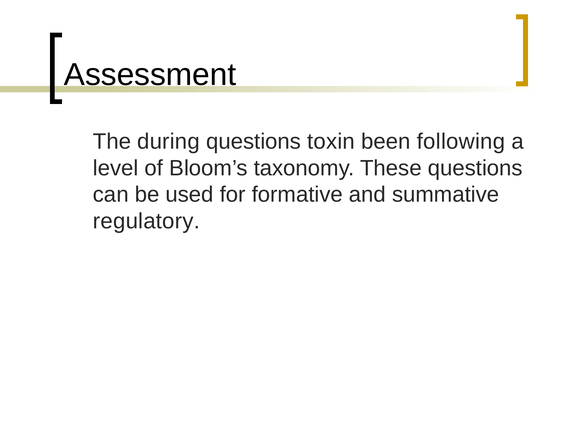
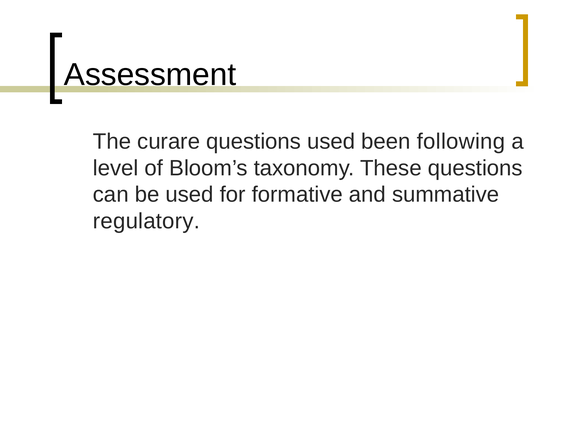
during: during -> curare
questions toxin: toxin -> used
